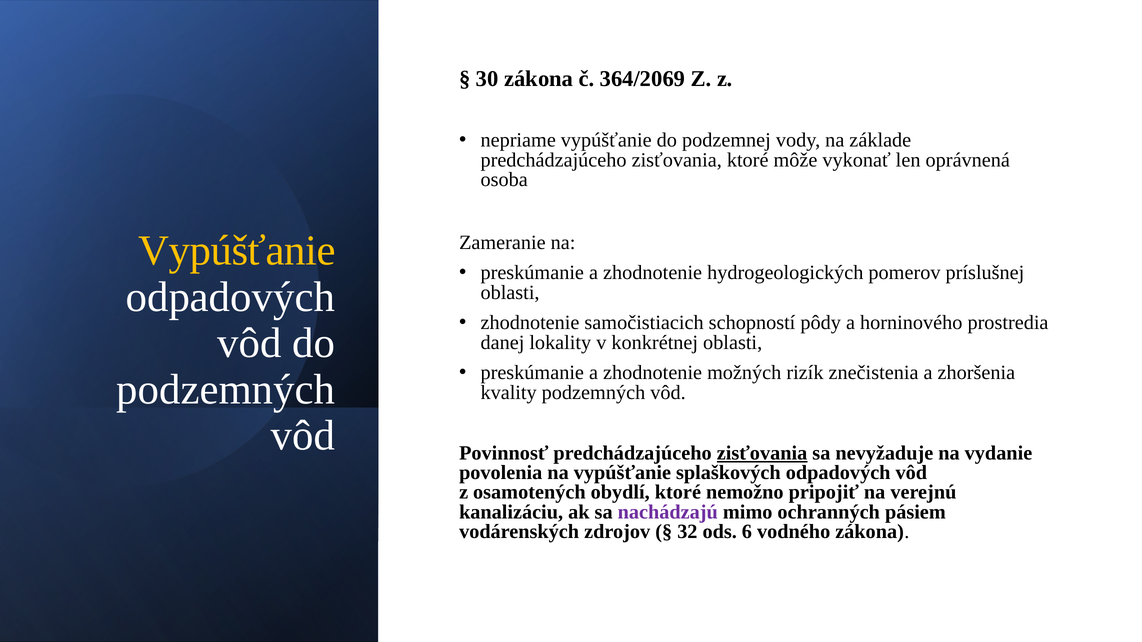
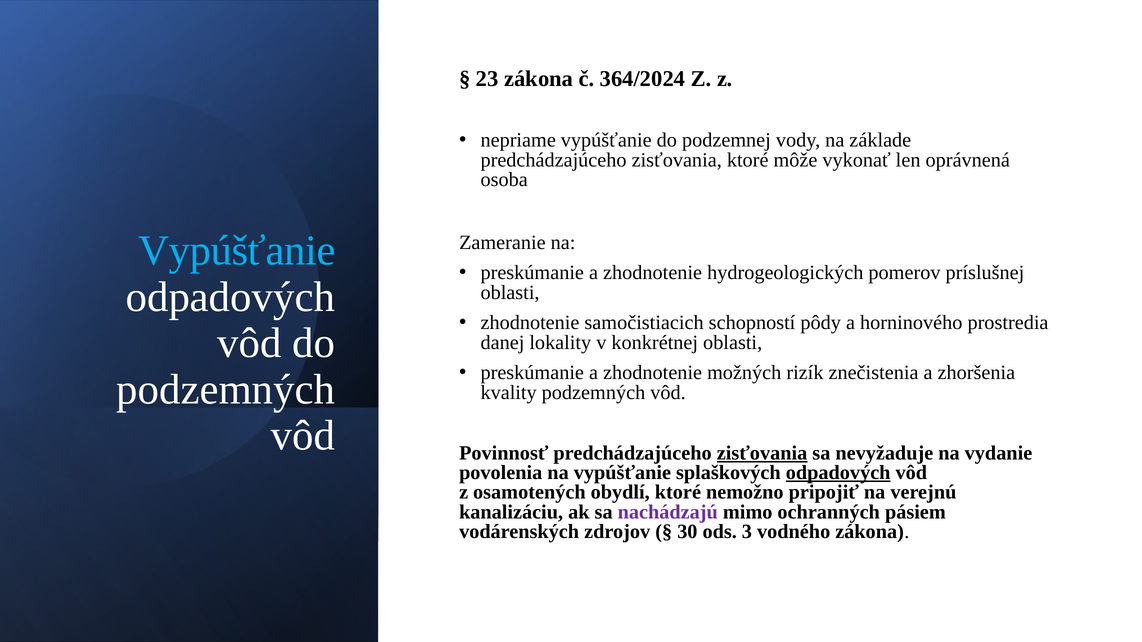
30: 30 -> 23
364/2069: 364/2069 -> 364/2024
Vypúšťanie at (237, 251) colour: yellow -> light blue
odpadových at (838, 473) underline: none -> present
32: 32 -> 30
6: 6 -> 3
